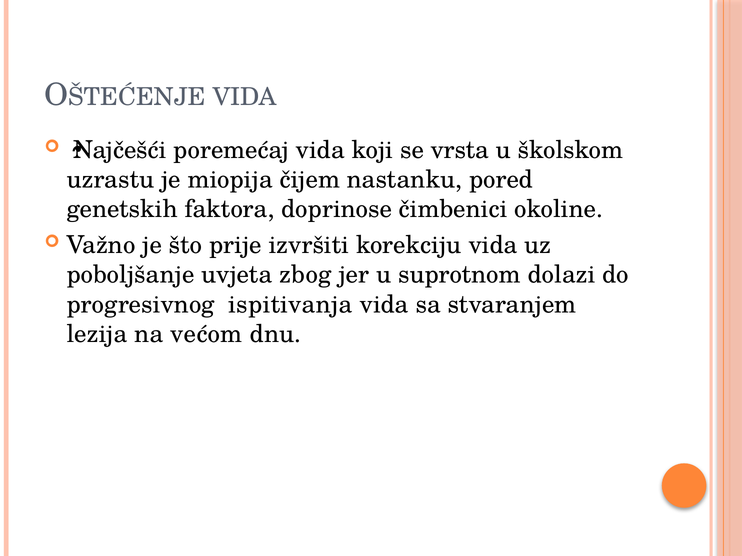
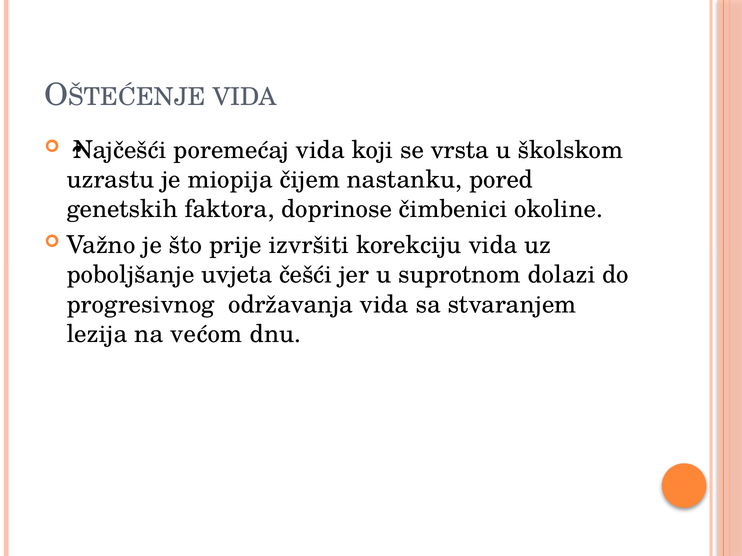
zbog: zbog -> češći
ispitivanja: ispitivanja -> održavanja
